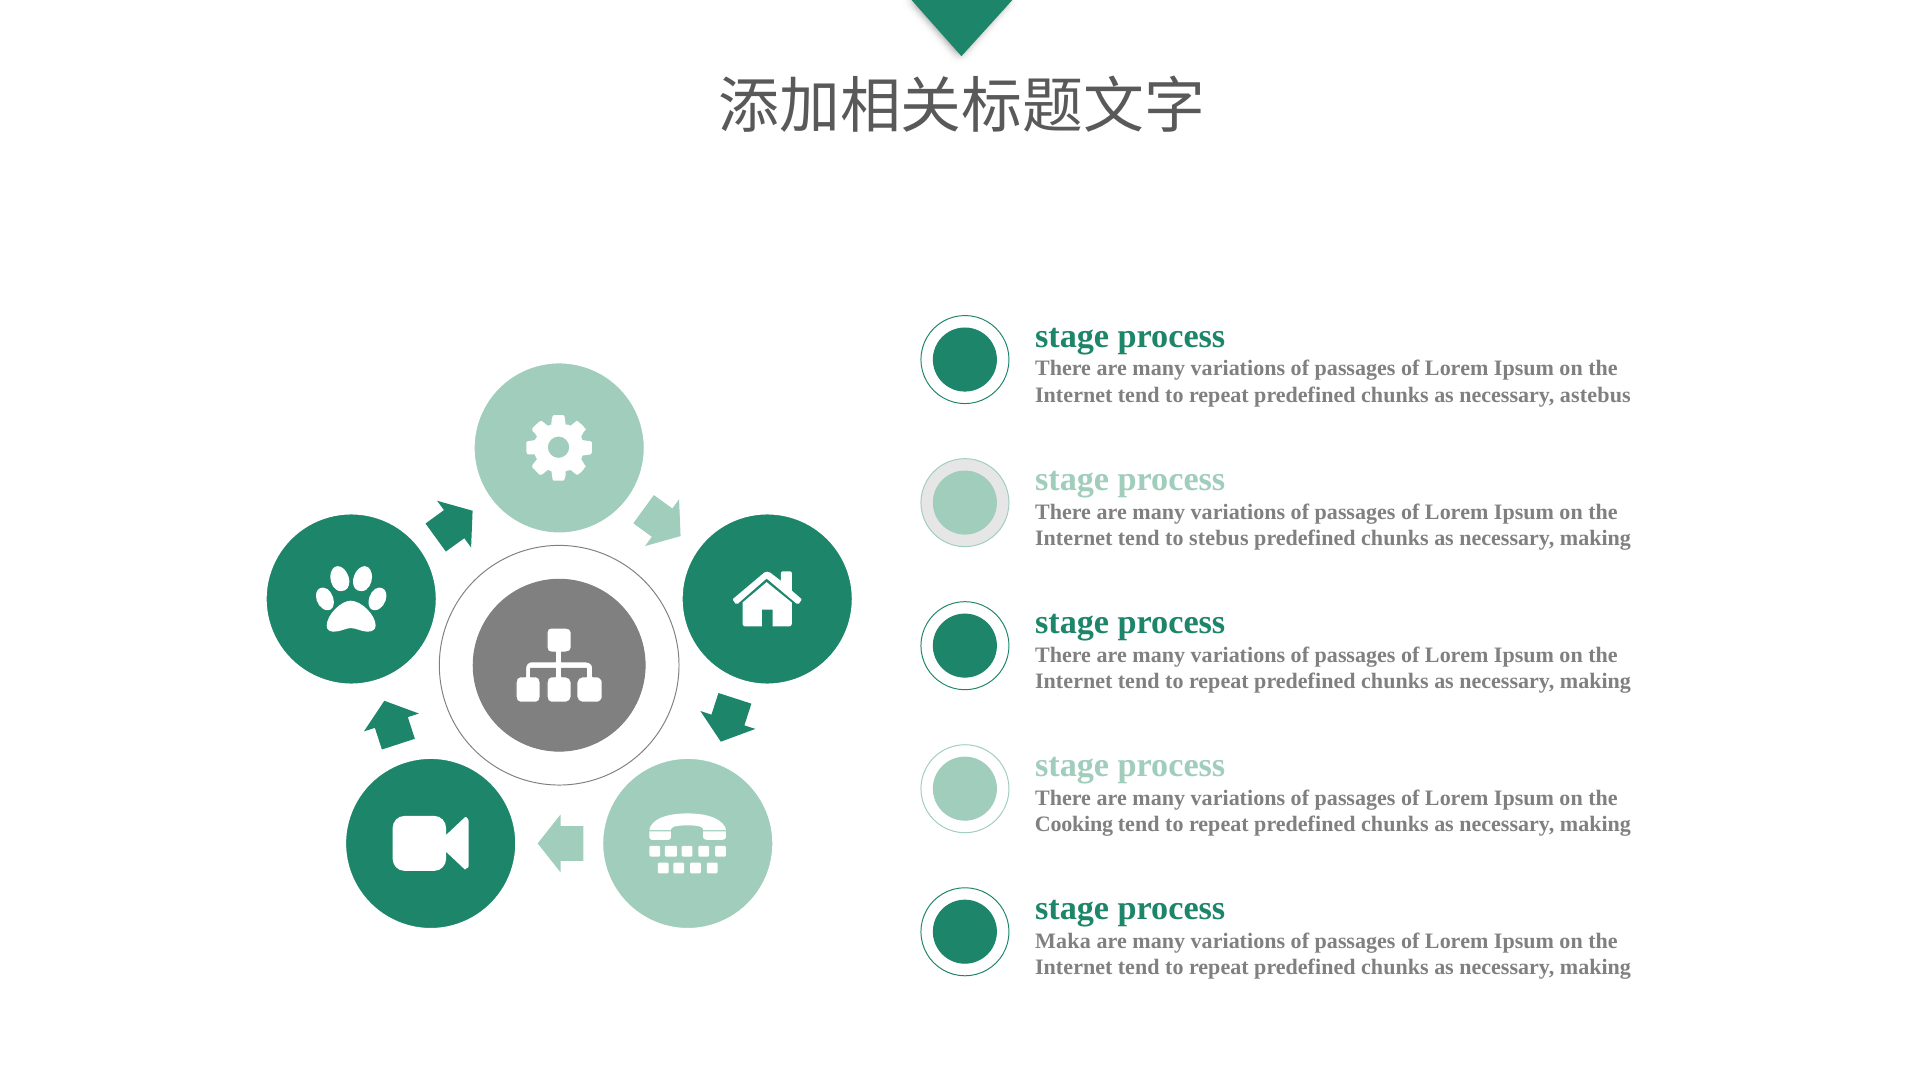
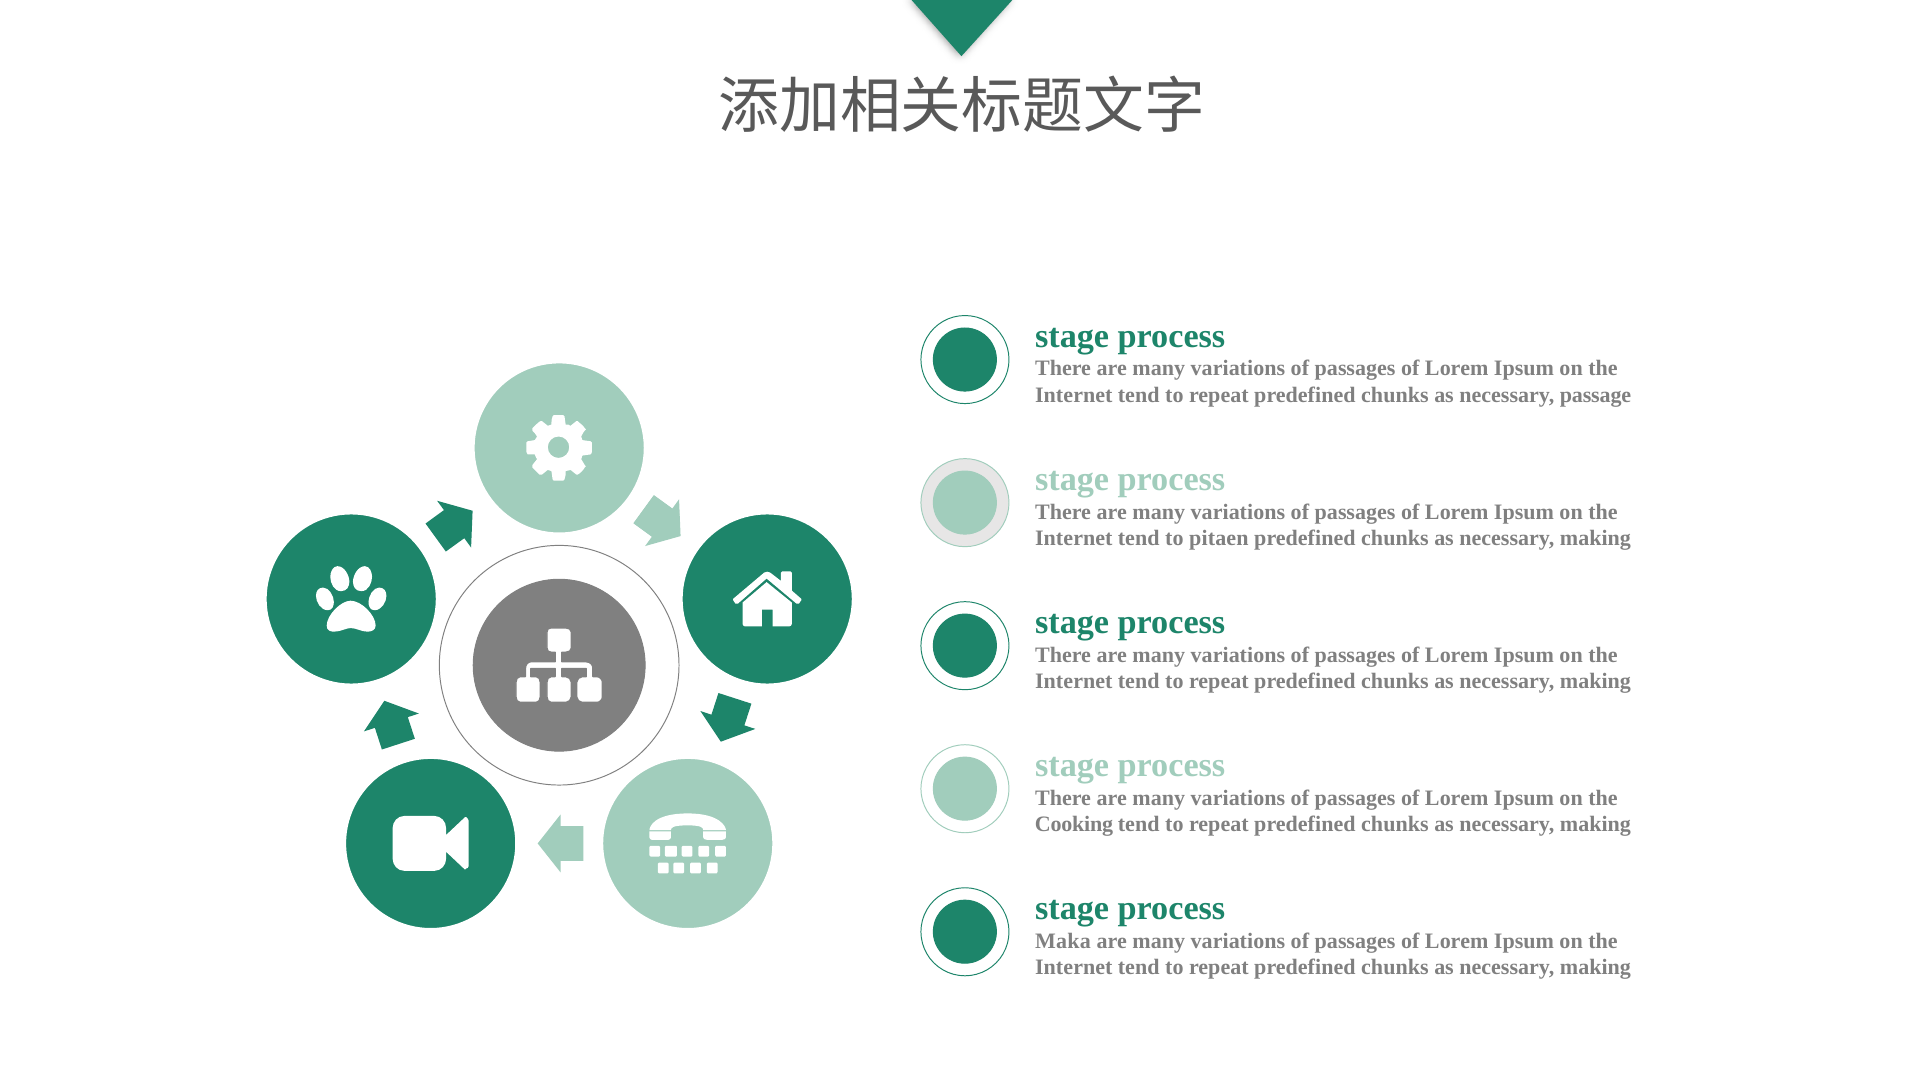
astebus: astebus -> passage
stebus: stebus -> pitaen
